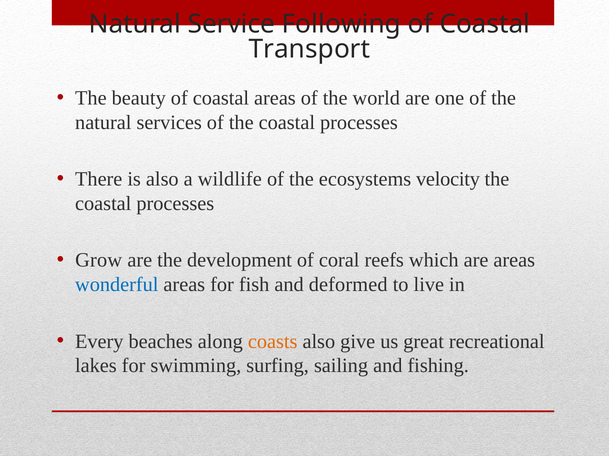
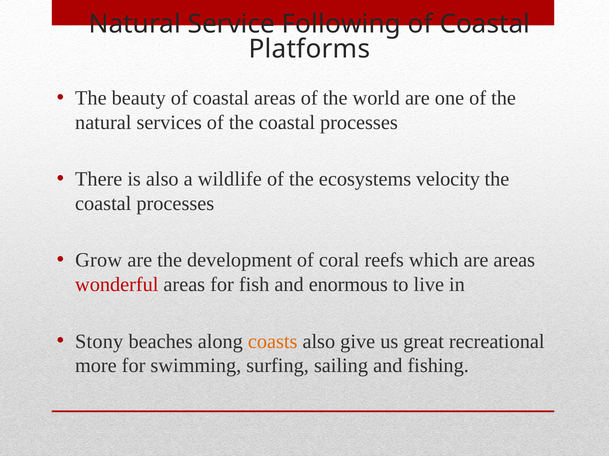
Transport: Transport -> Platforms
wonderful colour: blue -> red
deformed: deformed -> enormous
Every: Every -> Stony
lakes: lakes -> more
